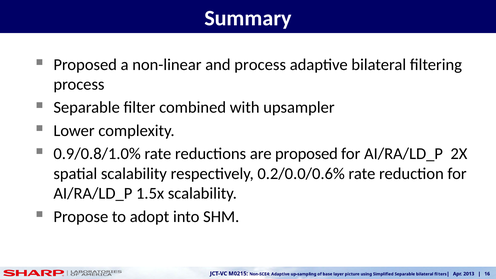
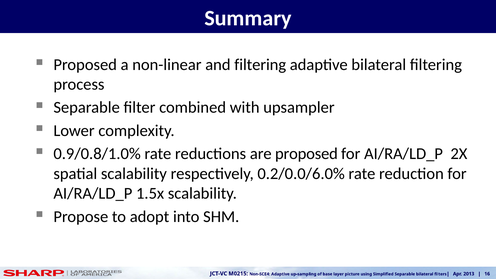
and process: process -> filtering
0.2/0.0/0.6%: 0.2/0.0/0.6% -> 0.2/0.0/6.0%
